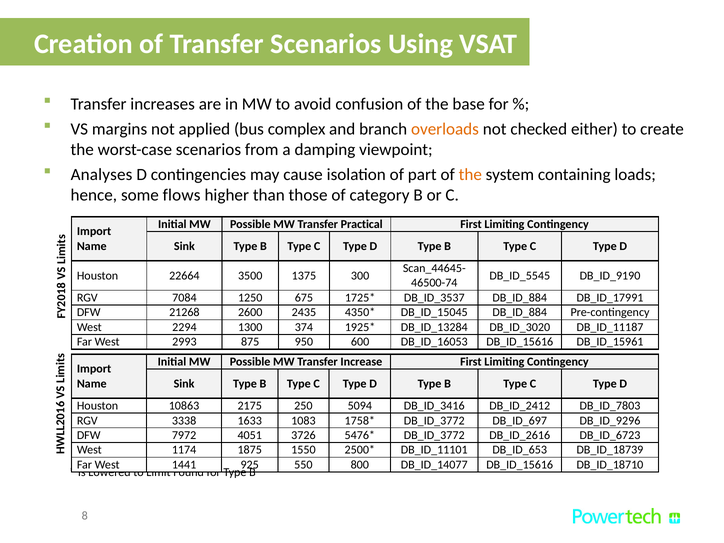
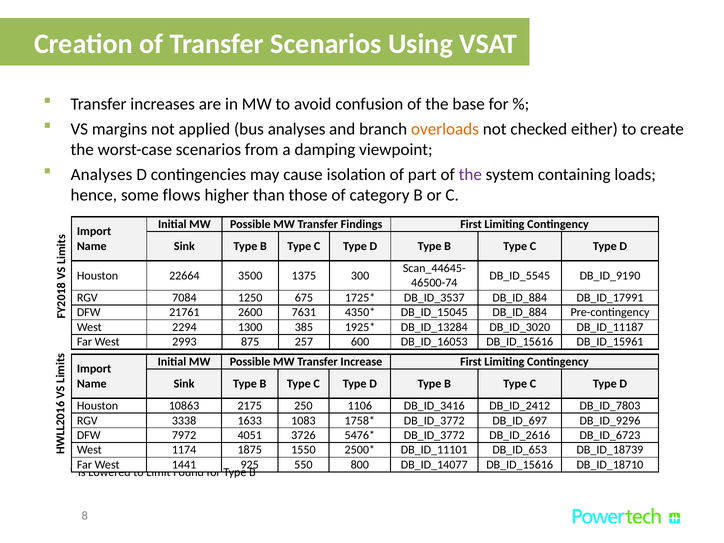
bus complex: complex -> analyses
the at (470, 174) colour: orange -> purple
Practical: Practical -> Findings
21268: 21268 -> 21761
2435: 2435 -> 7631
374: 374 -> 385
950: 950 -> 257
5094: 5094 -> 1106
